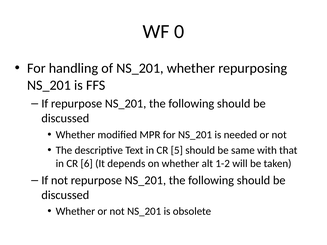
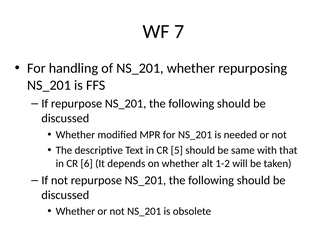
0: 0 -> 7
